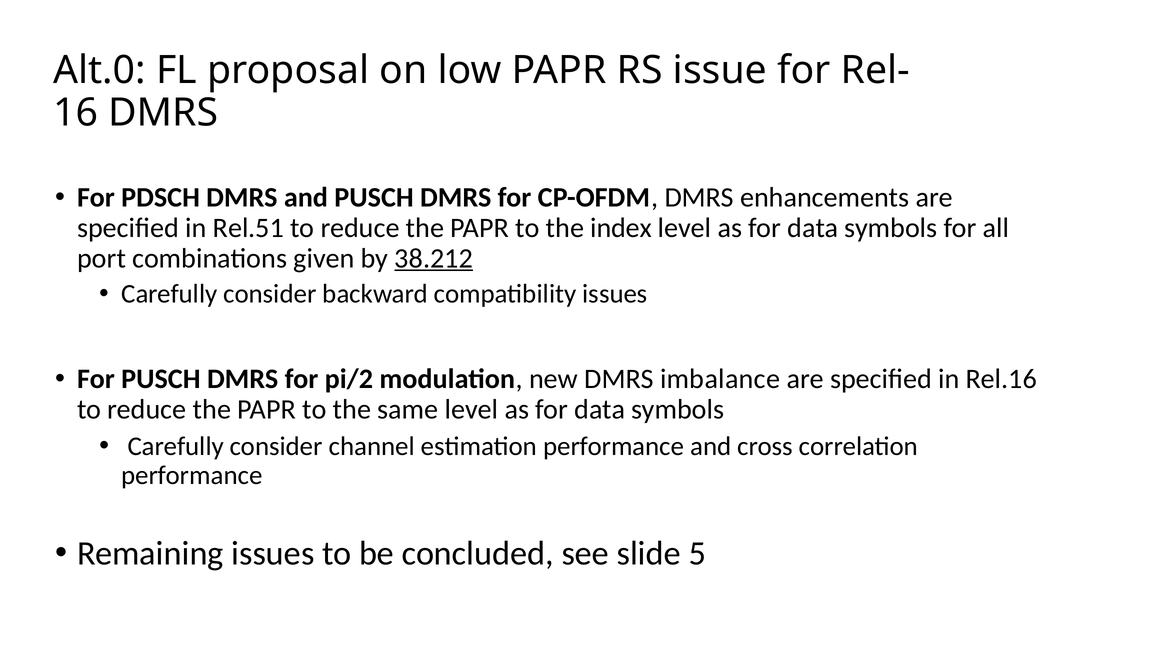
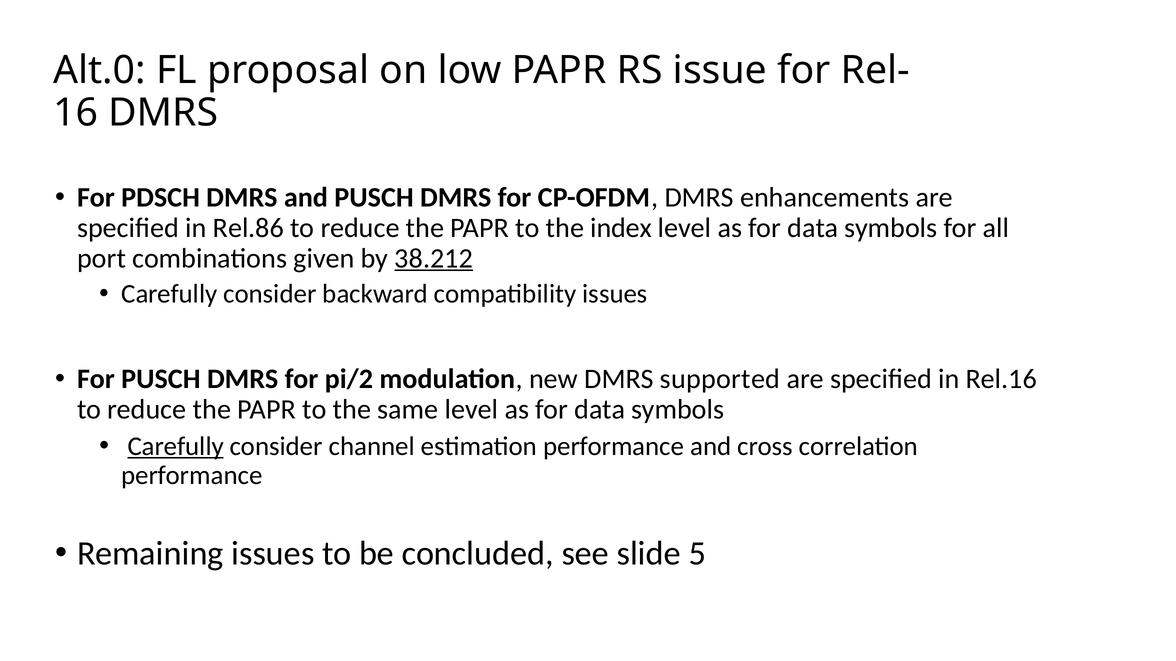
Rel.51: Rel.51 -> Rel.86
imbalance: imbalance -> supported
Carefully at (176, 447) underline: none -> present
